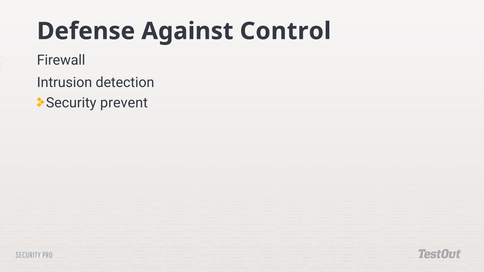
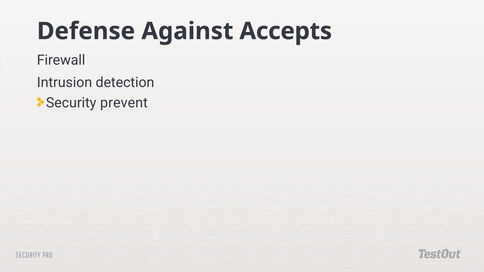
Control: Control -> Accepts
